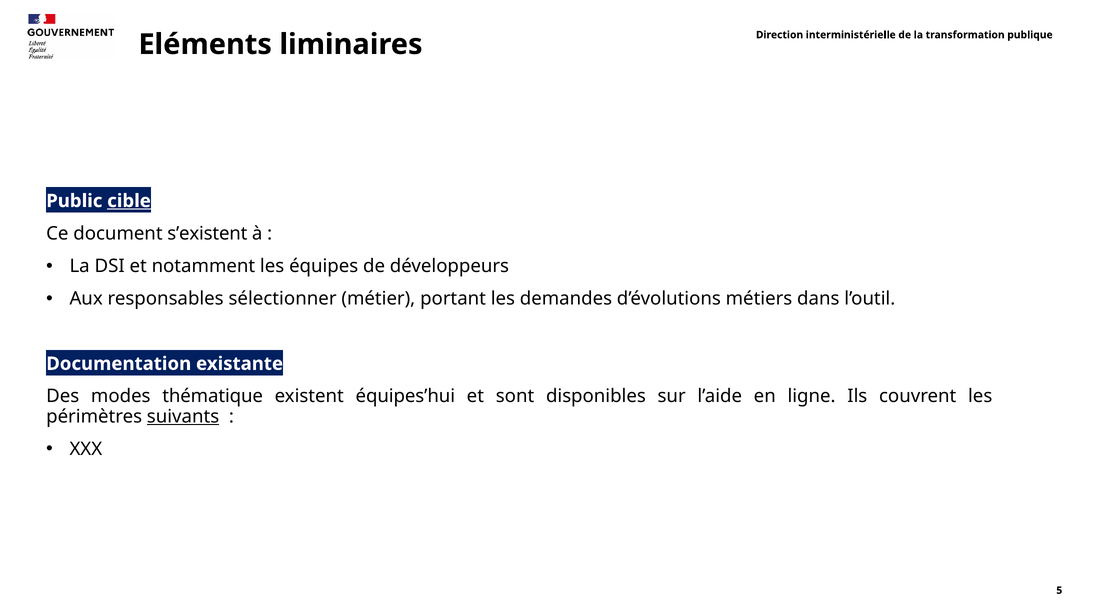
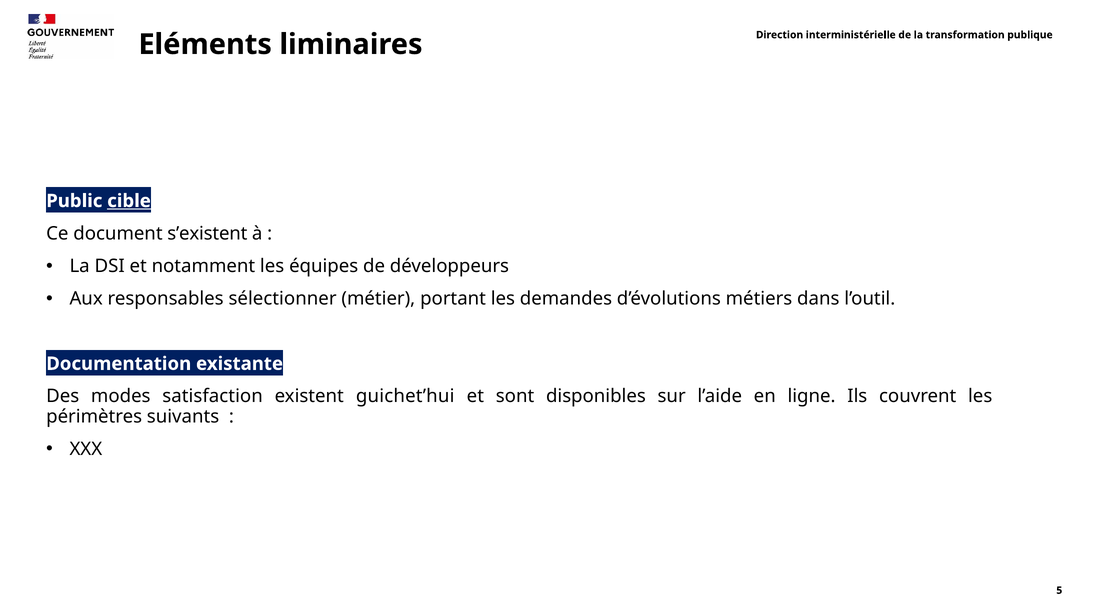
thématique: thématique -> satisfaction
équipes’hui: équipes’hui -> guichet’hui
suivants underline: present -> none
